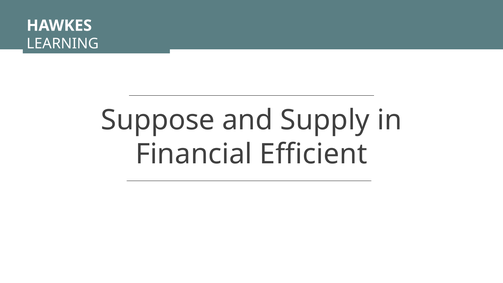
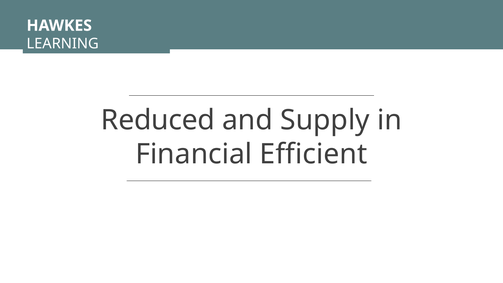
Suppose: Suppose -> Reduced
